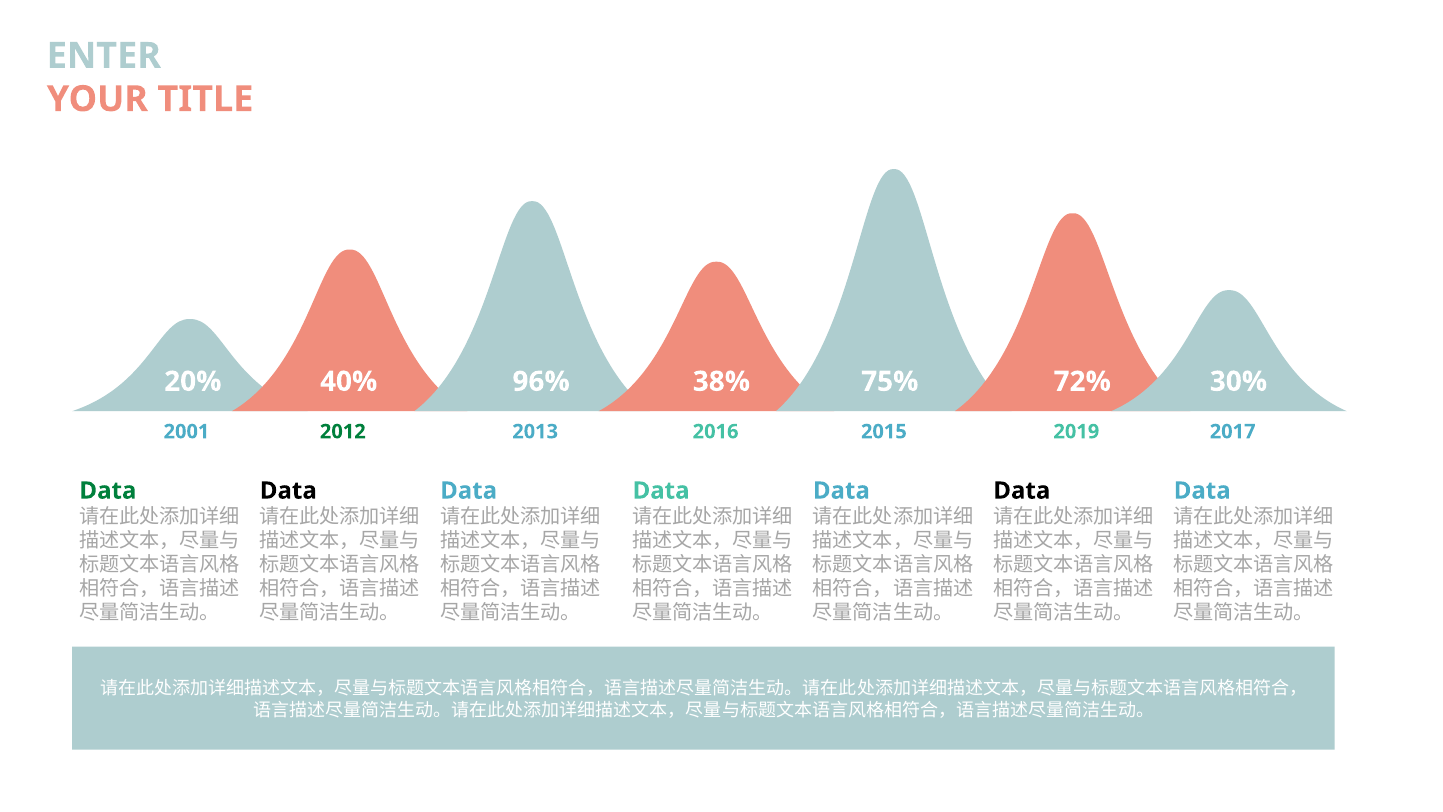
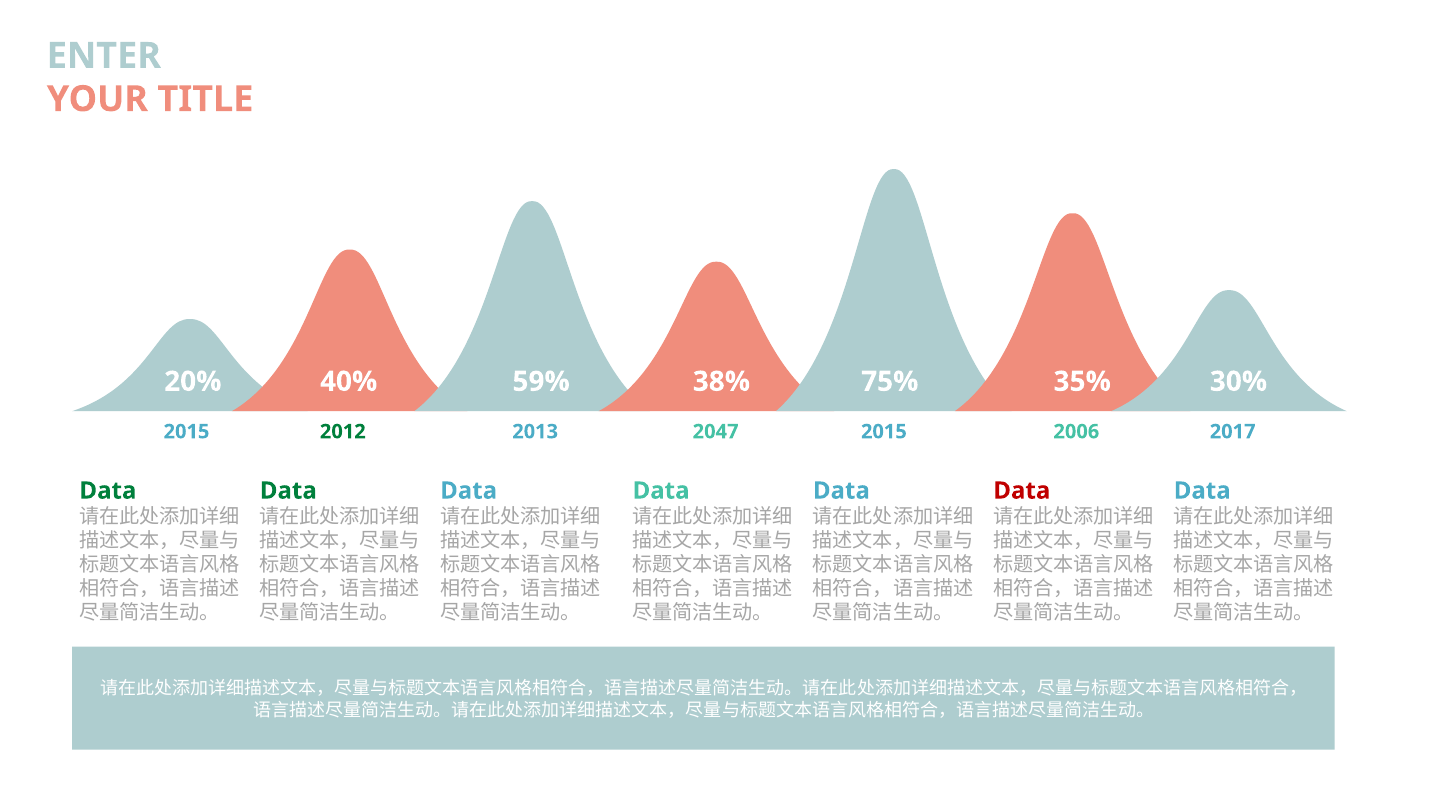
96%: 96% -> 59%
72%: 72% -> 35%
2001 at (186, 431): 2001 -> 2015
2016: 2016 -> 2047
2019: 2019 -> 2006
Data at (288, 490) colour: black -> green
Data at (1022, 490) colour: black -> red
